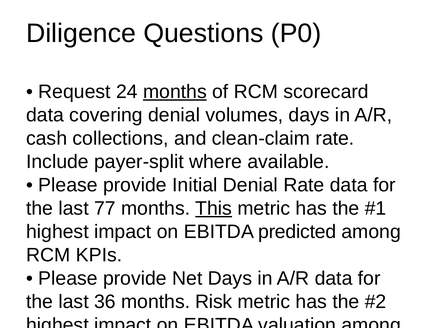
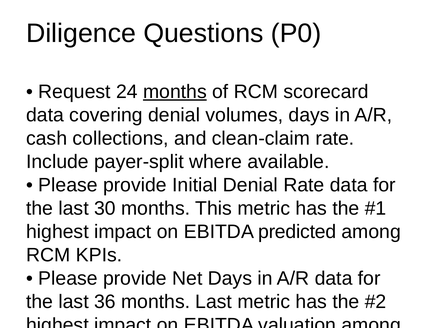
77: 77 -> 30
This at (214, 208) underline: present -> none
months Risk: Risk -> Last
